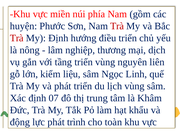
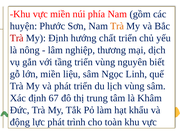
Trà at (117, 26) colour: red -> orange
điều: điều -> chất
liên: liên -> biết
lớn kiểm: kiểm -> miền
07: 07 -> 67
